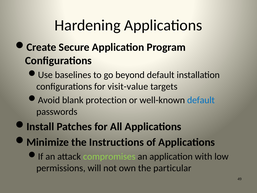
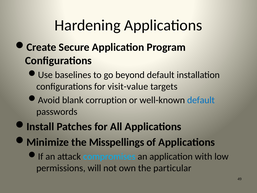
protection: protection -> corruption
Instructions: Instructions -> Misspellings
compromises colour: light green -> light blue
